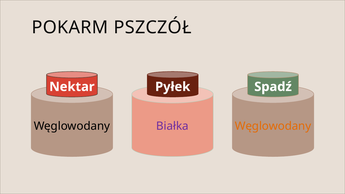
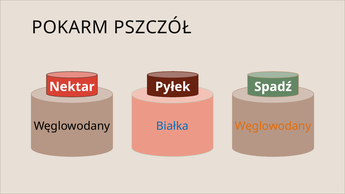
Białka colour: purple -> blue
